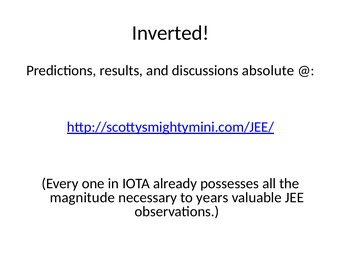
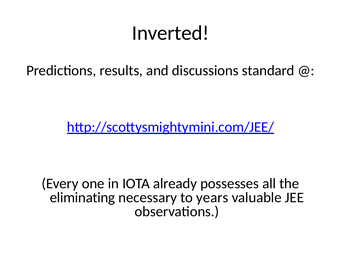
absolute: absolute -> standard
magnitude: magnitude -> eliminating
